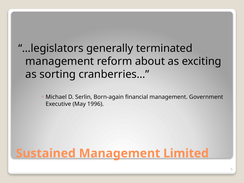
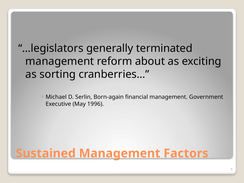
Limited: Limited -> Factors
